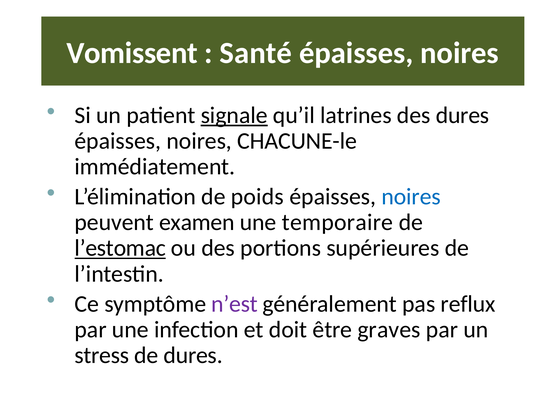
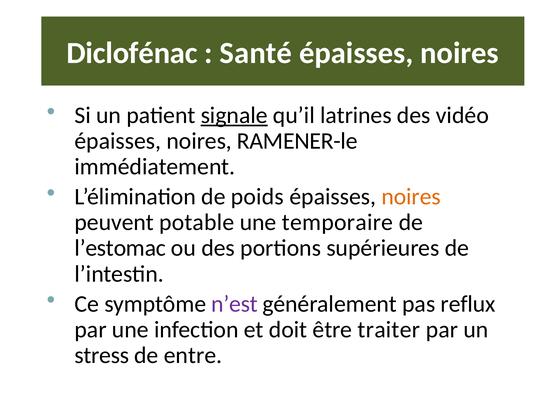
Vomissent: Vomissent -> Diclofénac
des dures: dures -> vidéo
CHACUNE-le: CHACUNE-le -> RAMENER-le
noires at (411, 197) colour: blue -> orange
examen: examen -> potable
l’estomac underline: present -> none
graves: graves -> traiter
de dures: dures -> entre
